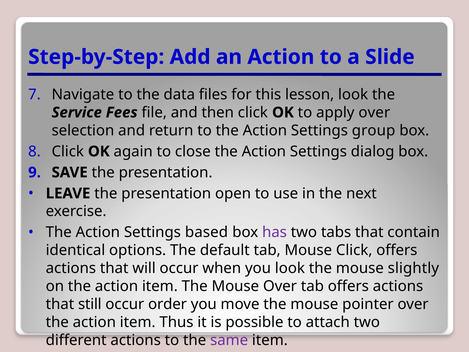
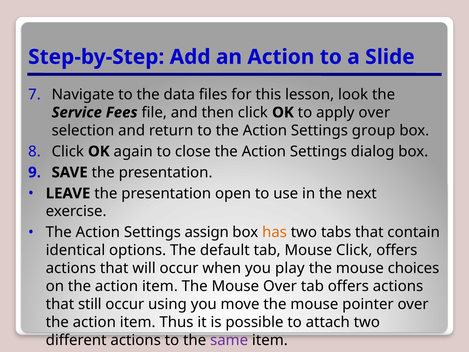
based: based -> assign
has colour: purple -> orange
you look: look -> play
slightly: slightly -> choices
order: order -> using
